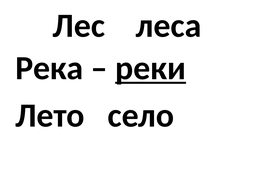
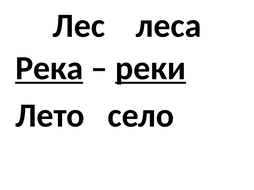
Река underline: none -> present
